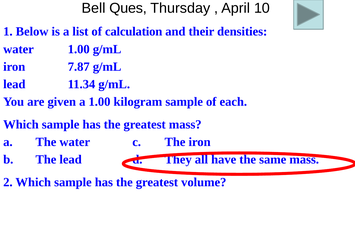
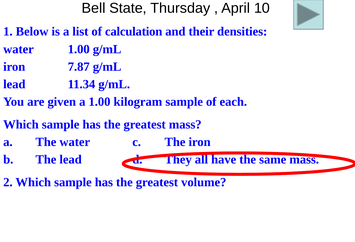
Ques: Ques -> State
